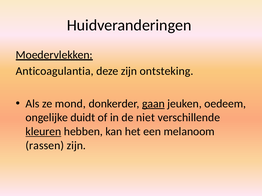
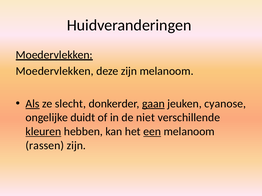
Anticoagulantia at (55, 71): Anticoagulantia -> Moedervlekken
zijn ontsteking: ontsteking -> melanoom
Als underline: none -> present
mond: mond -> slecht
oedeem: oedeem -> cyanose
een underline: none -> present
